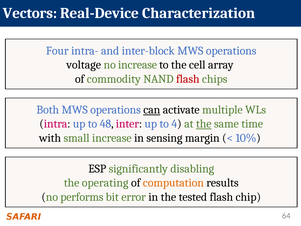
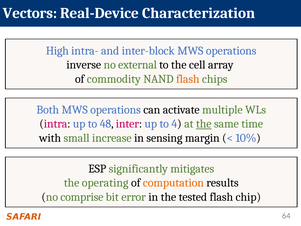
Four: Four -> High
voltage: voltage -> inverse
no increase: increase -> external
flash at (188, 79) colour: red -> orange
can underline: present -> none
disabling: disabling -> mitigates
performs: performs -> comprise
